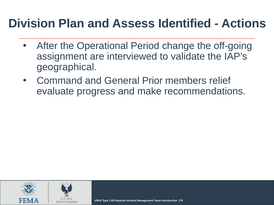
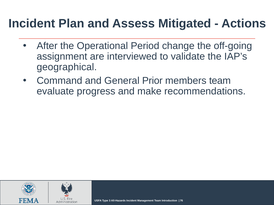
Division at (32, 24): Division -> Incident
Identified: Identified -> Mitigated
members relief: relief -> team
